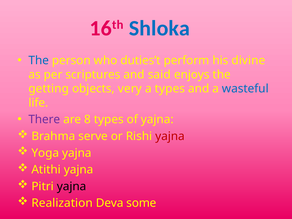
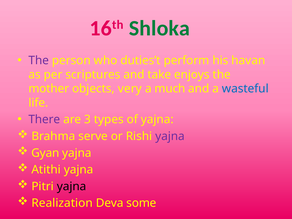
Shloka colour: blue -> green
The at (39, 60) colour: blue -> purple
divine: divine -> havan
said: said -> take
getting: getting -> mother
a types: types -> much
8: 8 -> 3
yajna at (170, 136) colour: red -> purple
Yoga: Yoga -> Gyan
